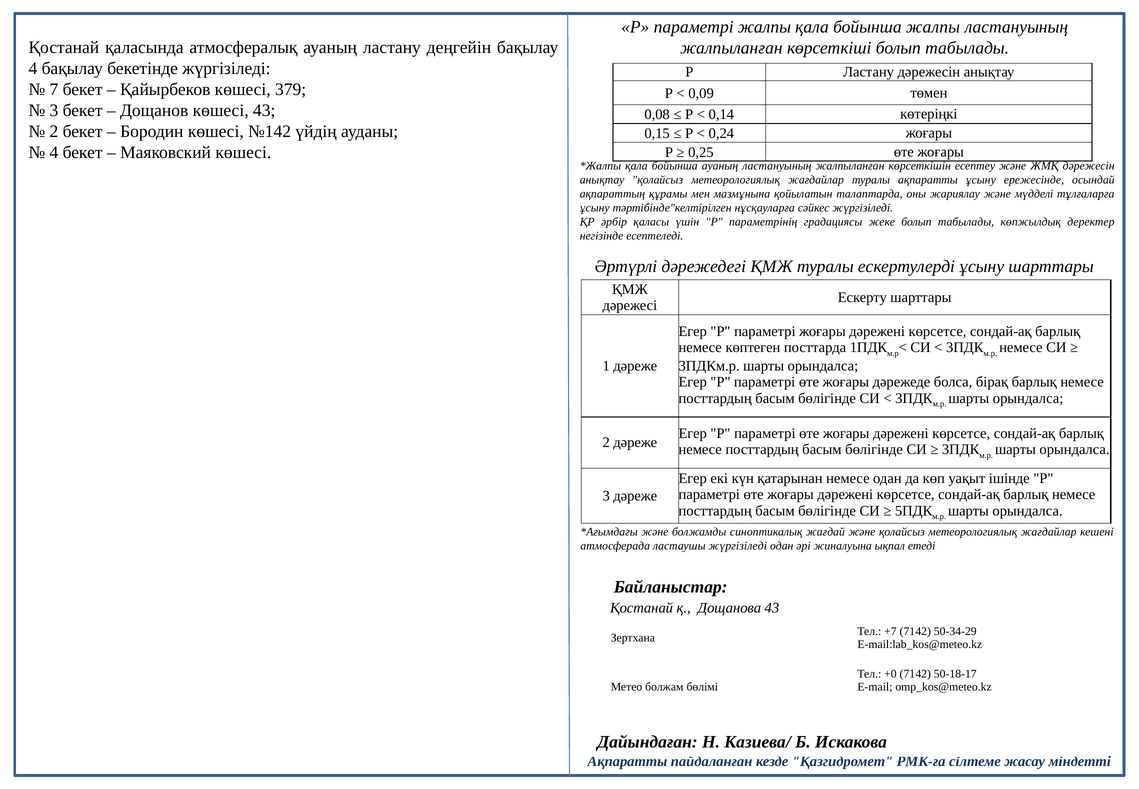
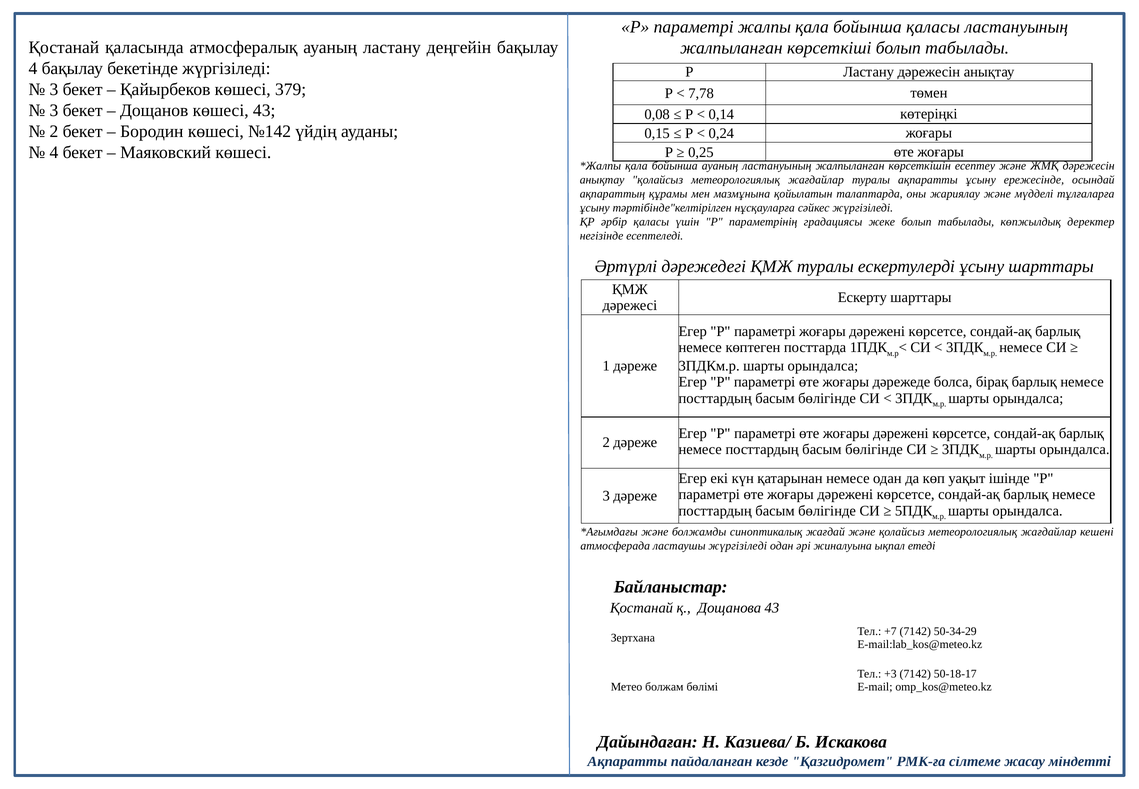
бойынша жалпы: жалпы -> қаласы
7 at (54, 89): 7 -> 3
0,09: 0,09 -> 7,78
+0: +0 -> +3
